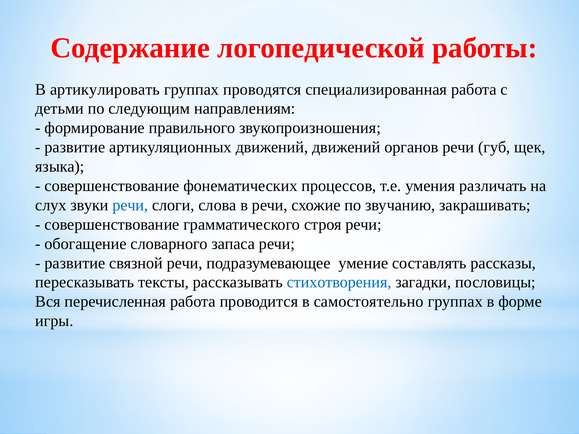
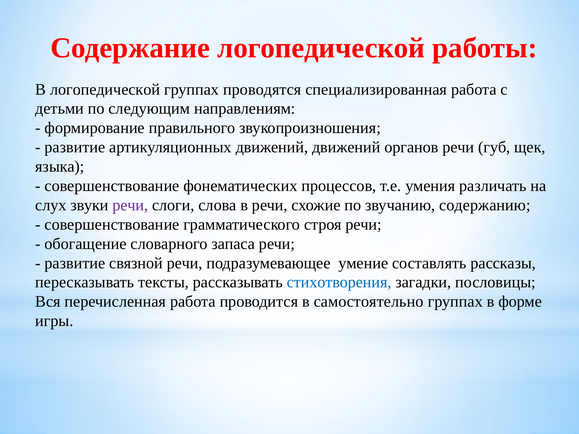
В артикулировать: артикулировать -> логопедической
речи at (130, 205) colour: blue -> purple
закрашивать: закрашивать -> содержанию
